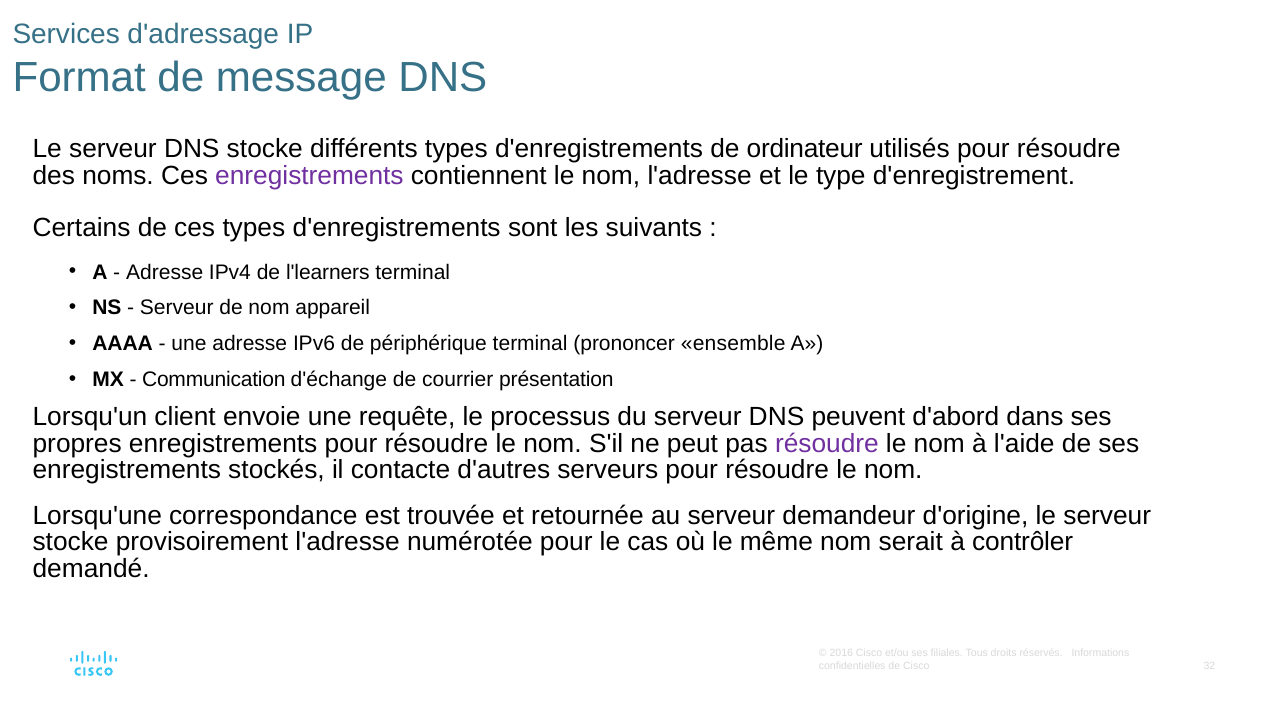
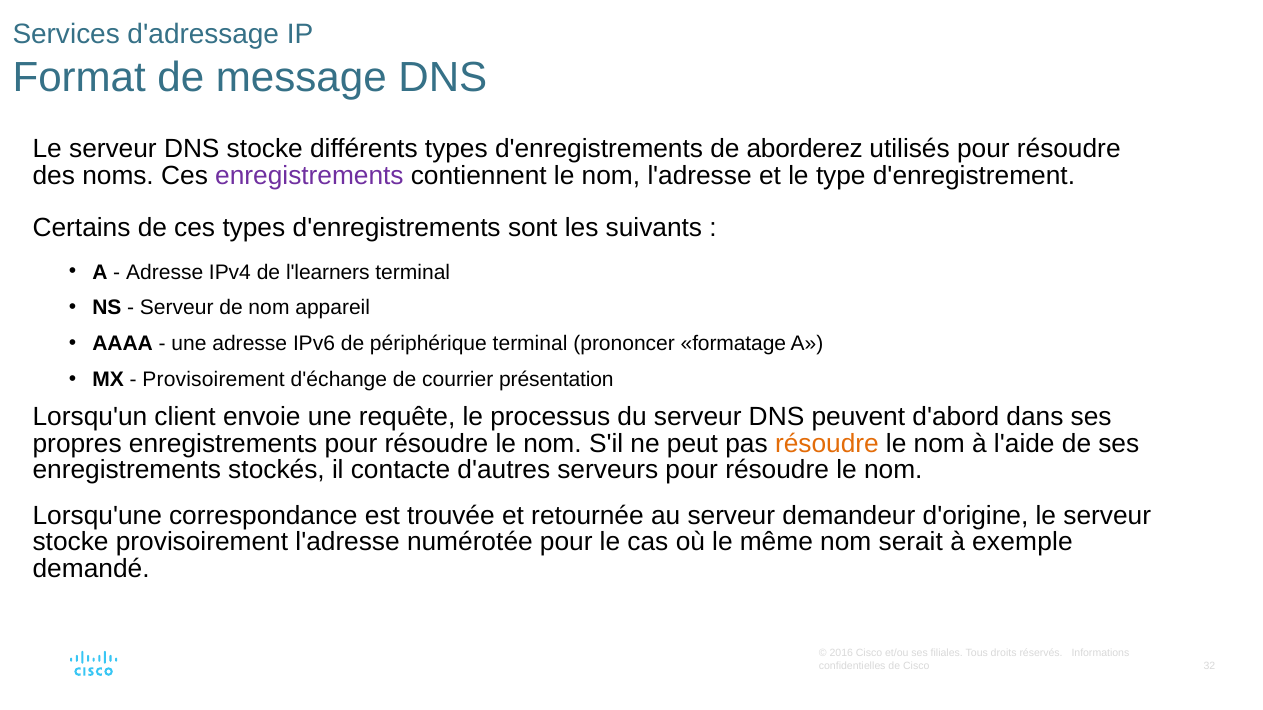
ordinateur: ordinateur -> aborderez
ensemble: ensemble -> formatage
Communication at (214, 380): Communication -> Provisoirement
résoudre at (827, 444) colour: purple -> orange
contrôler: contrôler -> exemple
